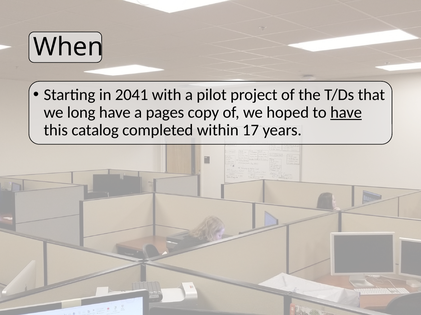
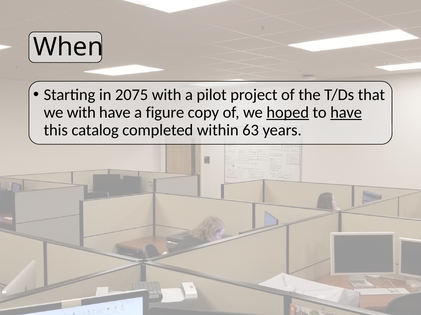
2041: 2041 -> 2075
we long: long -> with
pages: pages -> figure
hoped underline: none -> present
17: 17 -> 63
